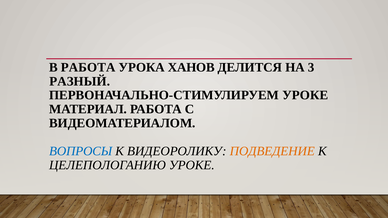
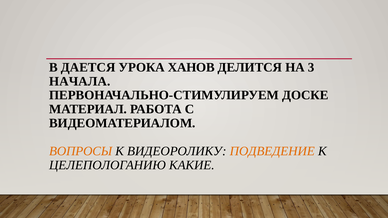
В РАБОТА: РАБОТА -> ДАЕТСЯ
РАЗНЫЙ: РАЗНЫЙ -> НАЧАЛА
ПЕРВОНАЧАЛЬНО-СТИМУЛИРУЕМ УРОКЕ: УРОКЕ -> ДОСКЕ
ВОПРОСЫ colour: blue -> orange
ЦЕЛЕПОЛОГАНИЮ УРОКЕ: УРОКЕ -> КАКИЕ
